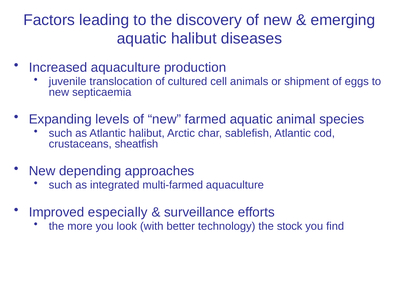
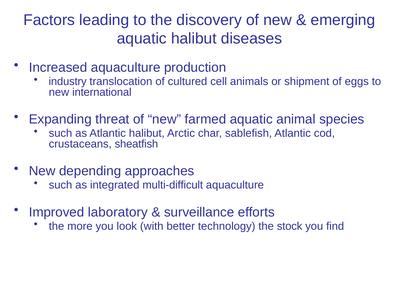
juvenile: juvenile -> industry
septicaemia: septicaemia -> international
levels: levels -> threat
multi-farmed: multi-farmed -> multi-difficult
especially: especially -> laboratory
